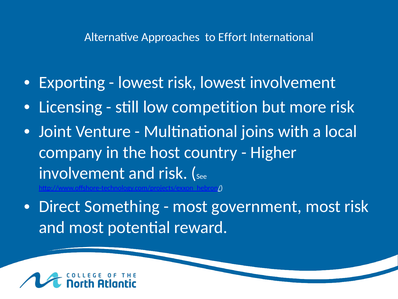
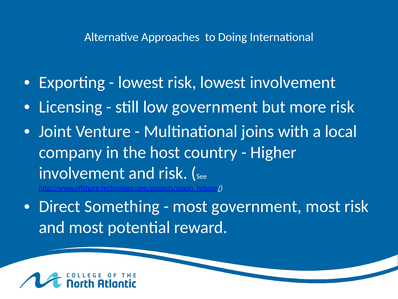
Effort: Effort -> Doing
low competition: competition -> government
